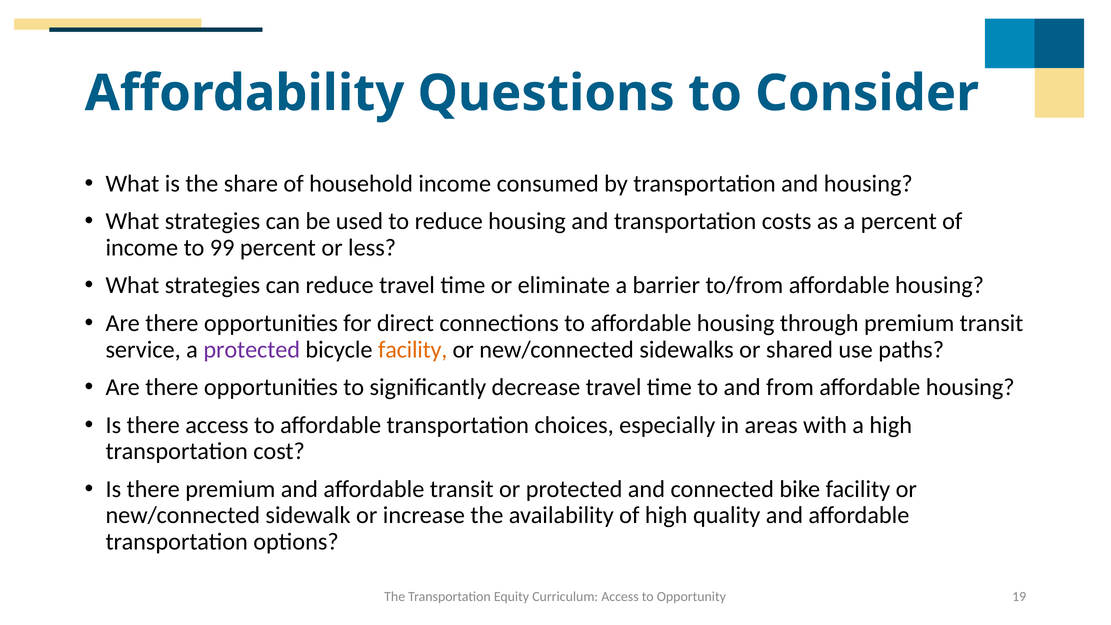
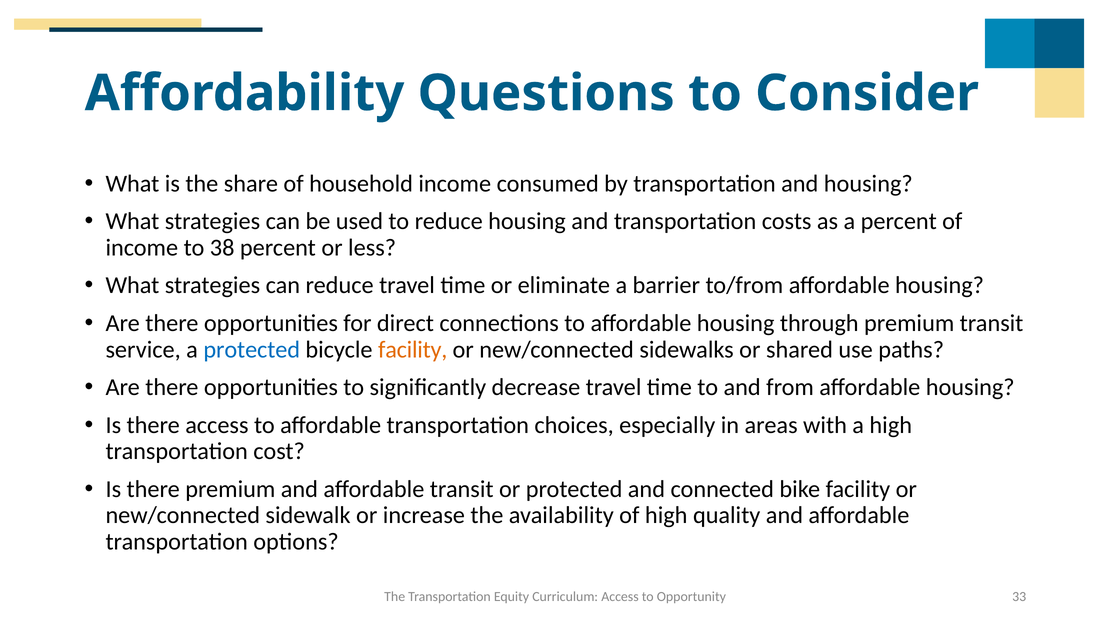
99: 99 -> 38
protected at (252, 349) colour: purple -> blue
19: 19 -> 33
